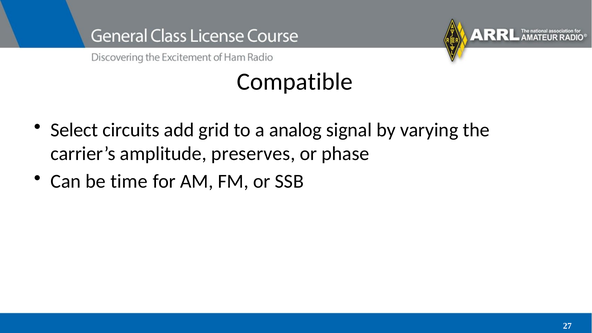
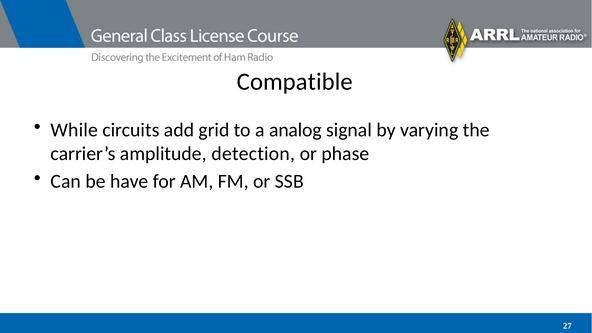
Select: Select -> While
preserves: preserves -> detection
time: time -> have
